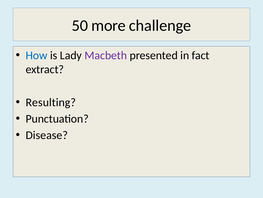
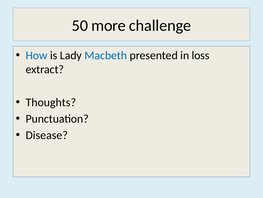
Macbeth colour: purple -> blue
fact: fact -> loss
Resulting: Resulting -> Thoughts
